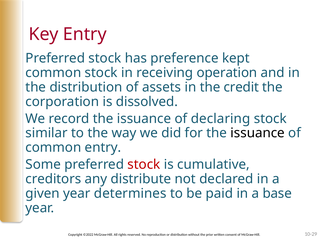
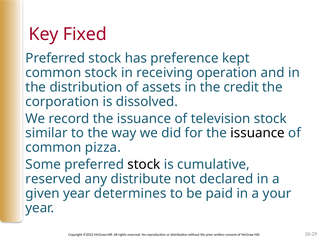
Key Entry: Entry -> Fixed
declaring: declaring -> television
common entry: entry -> pizza
stock at (144, 164) colour: red -> black
creditors at (53, 179): creditors -> reserved
base: base -> your
